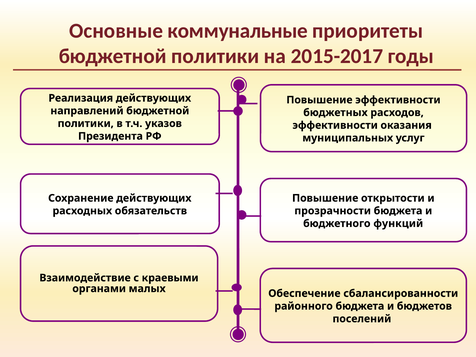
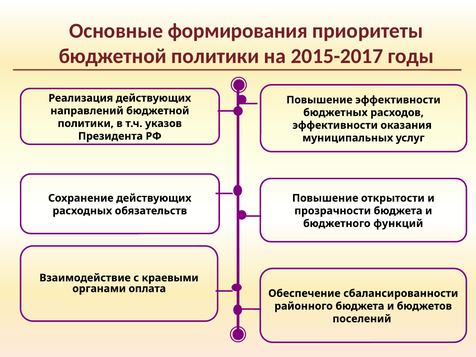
коммунальные: коммунальные -> формирования
малых: малых -> оплата
